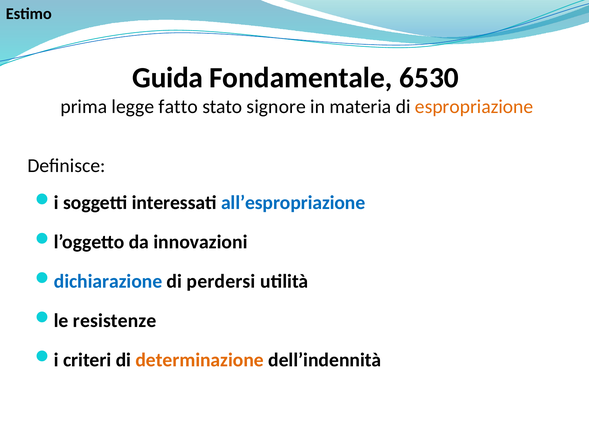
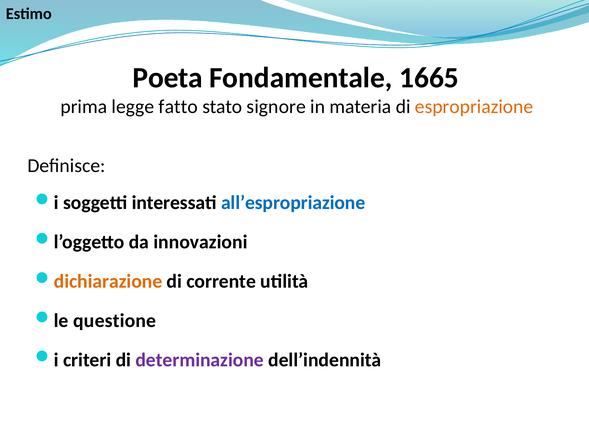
Guida: Guida -> Poeta
6530: 6530 -> 1665
dichiarazione colour: blue -> orange
perdersi: perdersi -> corrente
resistenze: resistenze -> questione
determinazione colour: orange -> purple
